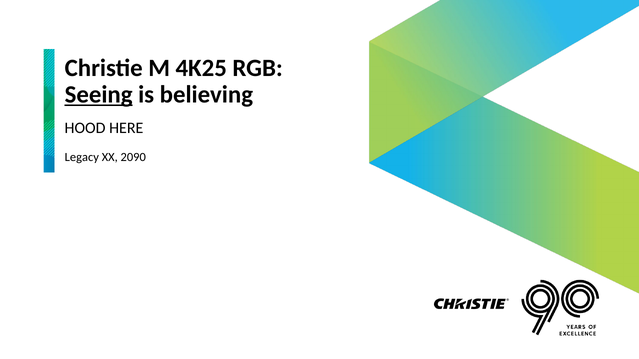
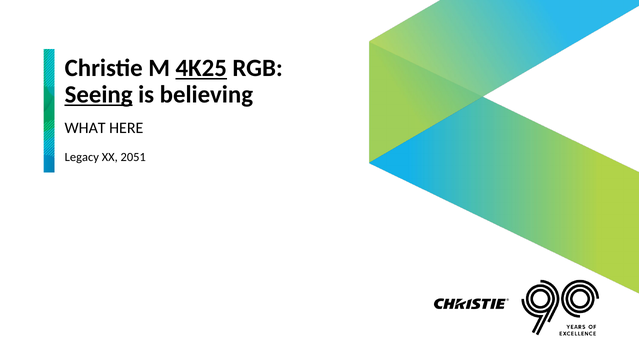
4K25 underline: none -> present
HOOD: HOOD -> WHAT
2090: 2090 -> 2051
